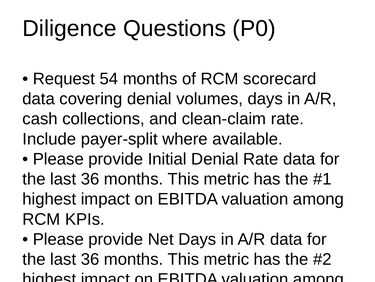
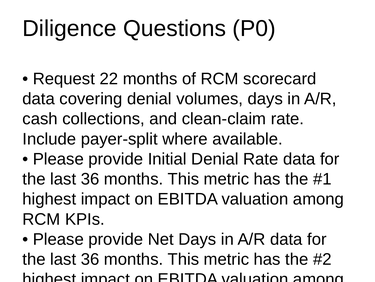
54: 54 -> 22
